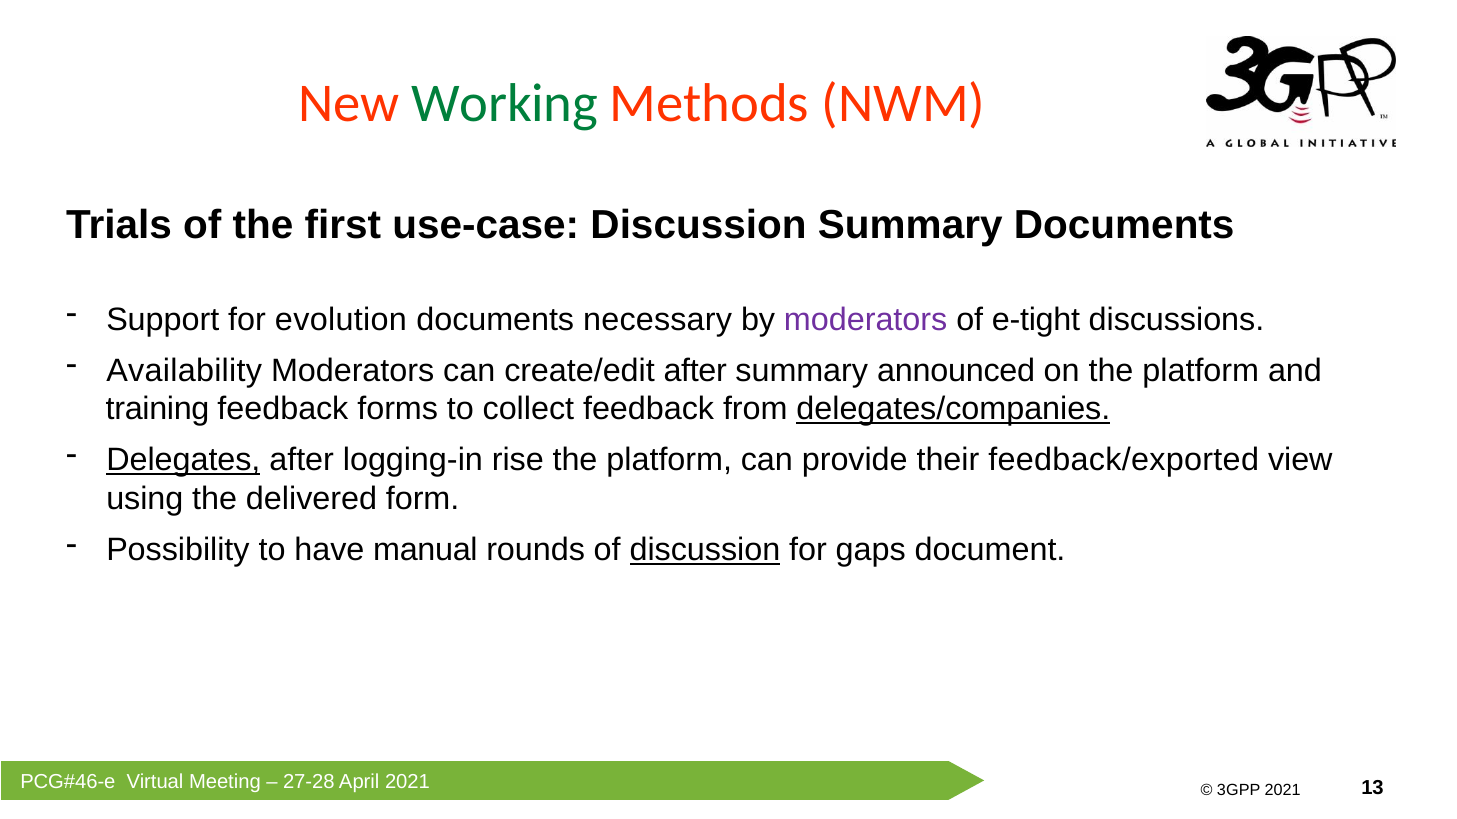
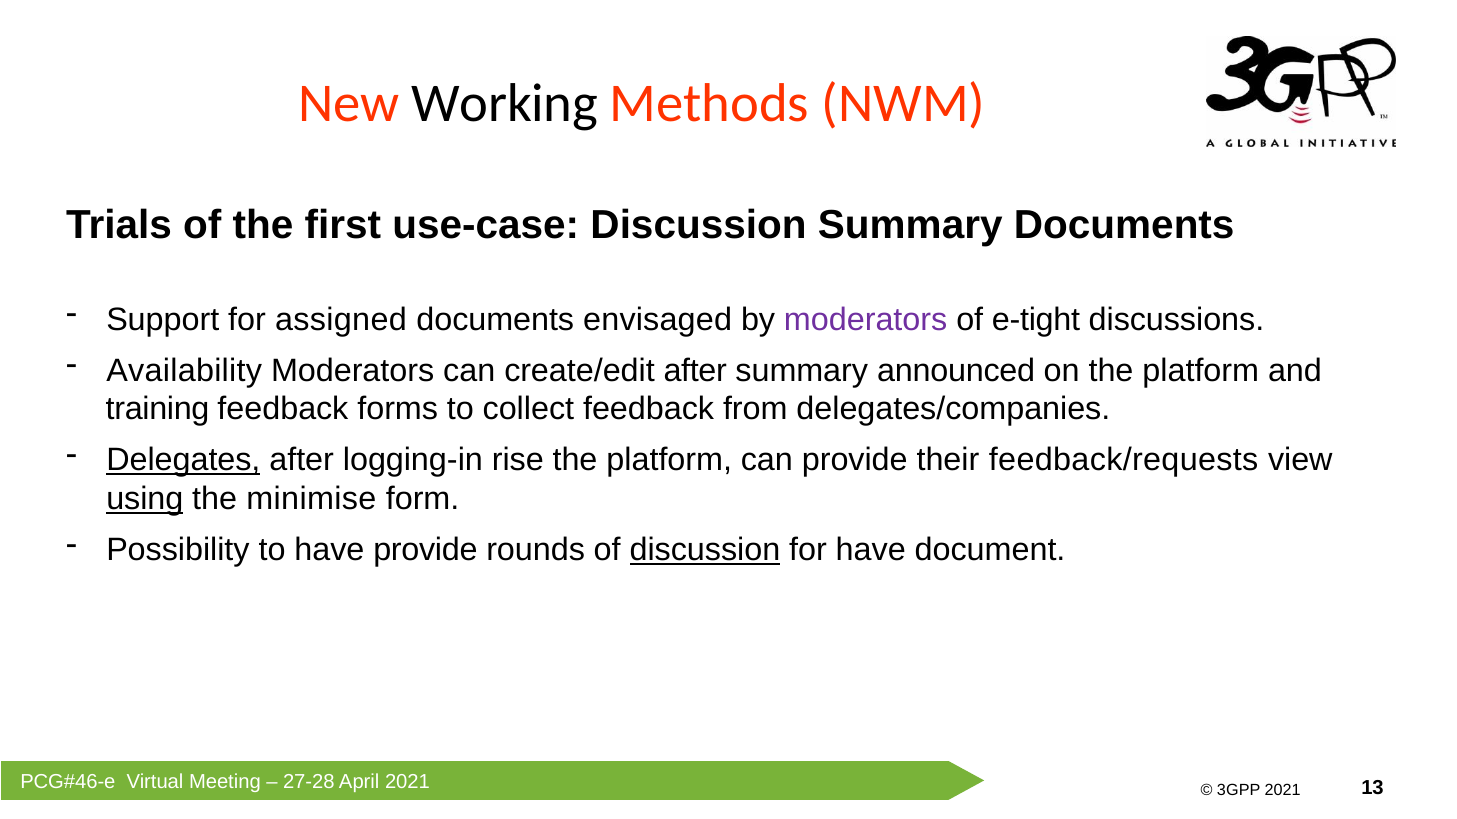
Working colour: green -> black
evolution: evolution -> assigned
necessary: necessary -> envisaged
delegates/companies underline: present -> none
feedback/exported: feedback/exported -> feedback/requests
using underline: none -> present
delivered: delivered -> minimise
have manual: manual -> provide
for gaps: gaps -> have
